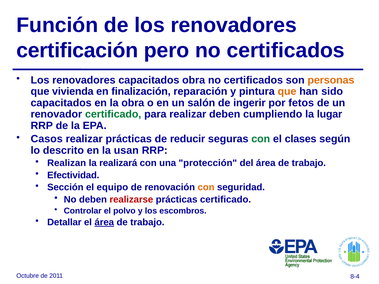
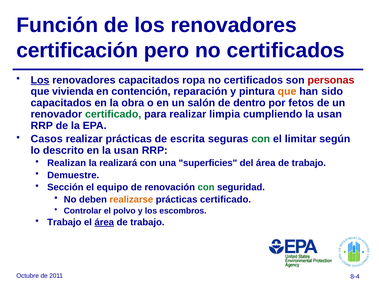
Los at (40, 80) underline: none -> present
capacitados obra: obra -> ropa
personas colour: orange -> red
finalización: finalización -> contención
ingerir: ingerir -> dentro
realizar deben: deben -> limpia
cumpliendo la lugar: lugar -> usan
reducir: reducir -> escrita
clases: clases -> limitar
protección: protección -> superficies
Efectividad: Efectividad -> Demuestre
con at (206, 187) colour: orange -> green
realizarse colour: red -> orange
Detallar at (64, 222): Detallar -> Trabajo
